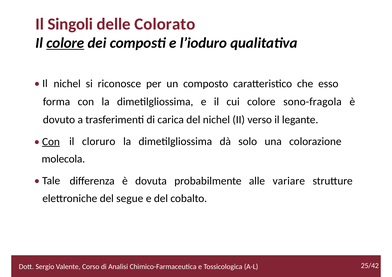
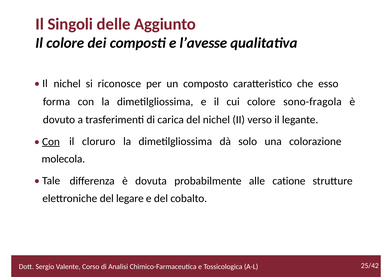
Colorato: Colorato -> Aggiunto
colore at (65, 43) underline: present -> none
l’ioduro: l’ioduro -> l’avesse
variare: variare -> catione
segue: segue -> legare
